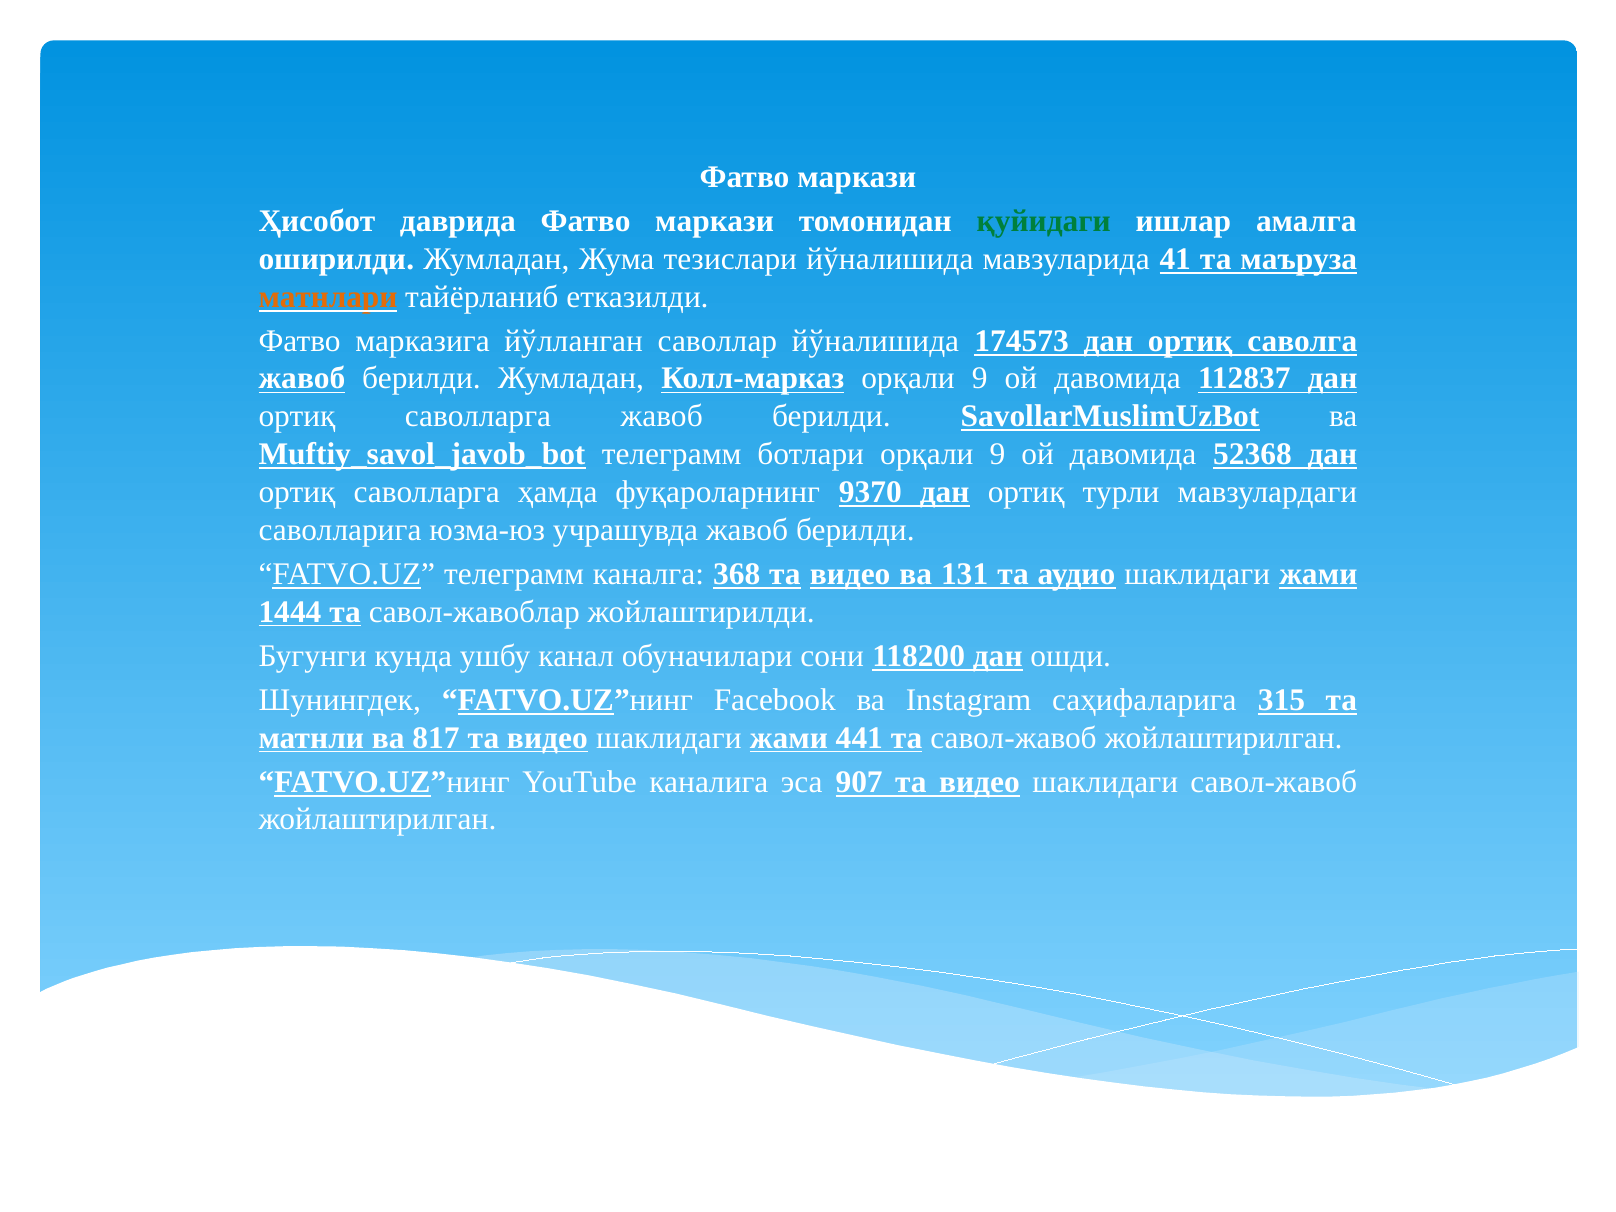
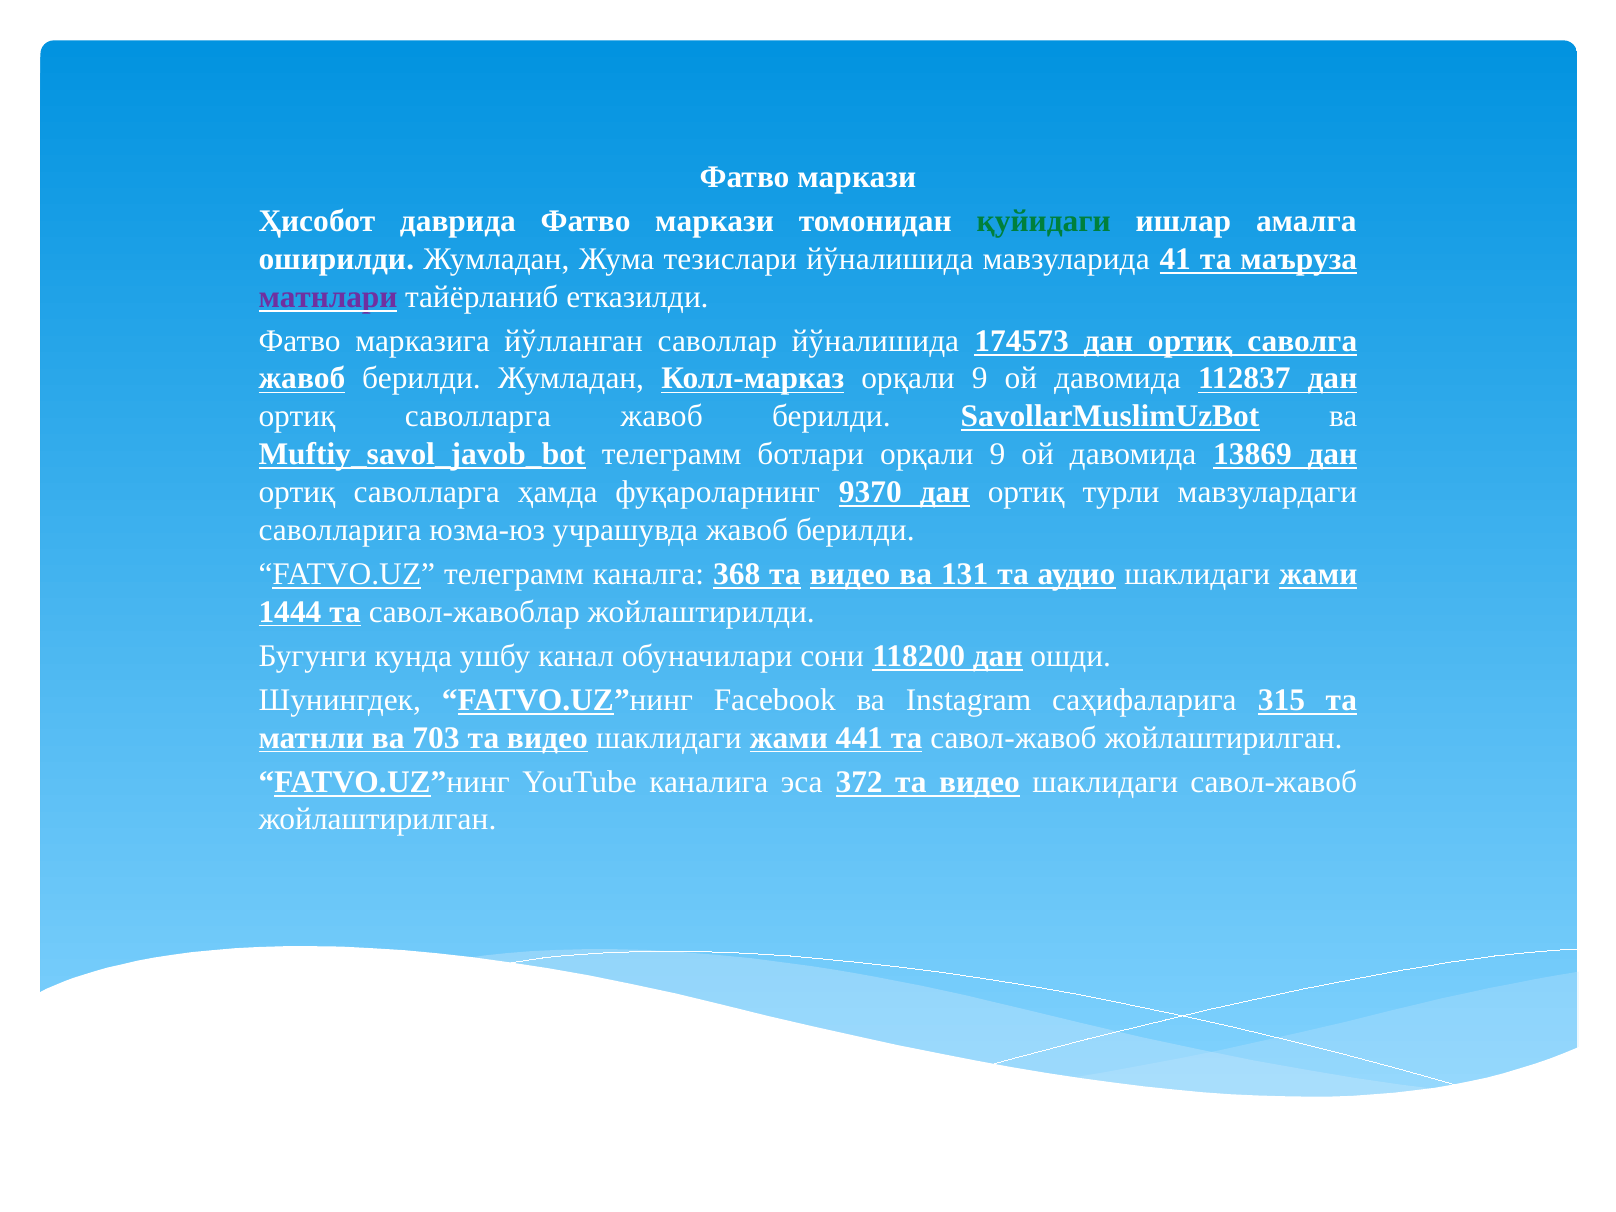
матнлари colour: orange -> purple
52368: 52368 -> 13869
817: 817 -> 703
907: 907 -> 372
